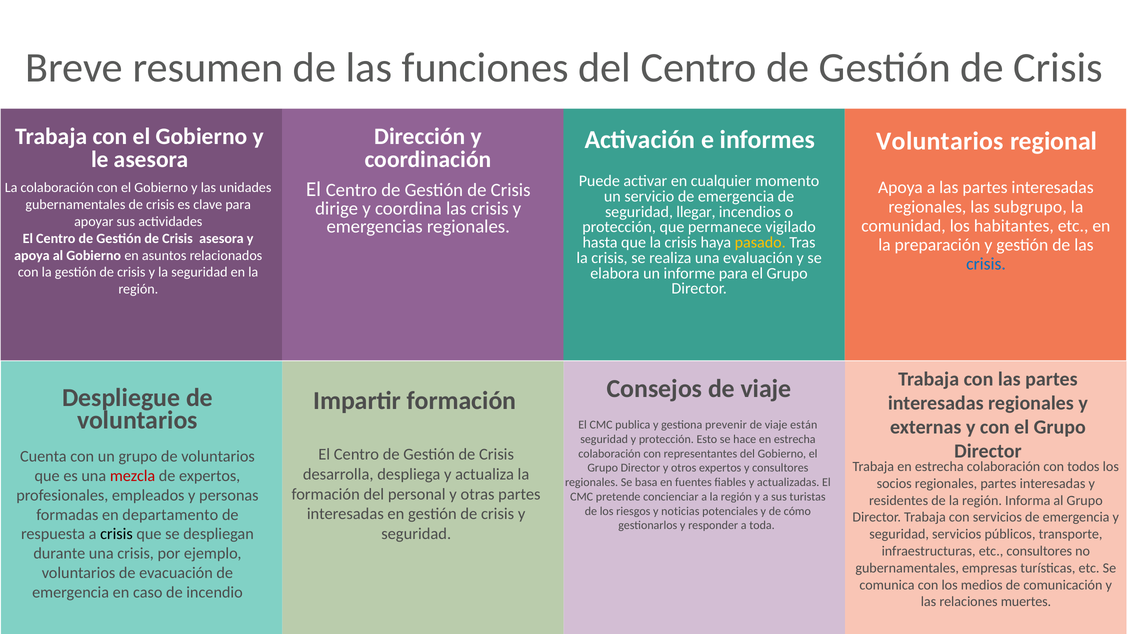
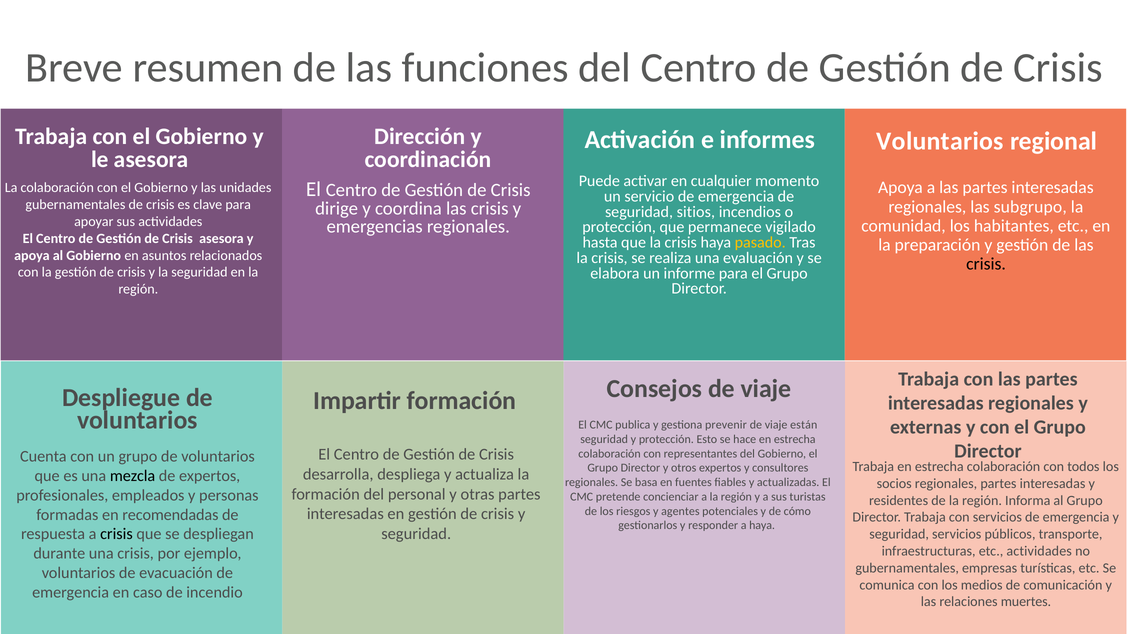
llegar: llegar -> sitios
crisis at (986, 264) colour: blue -> black
mezcla colour: red -> black
noticias: noticias -> agentes
departamento: departamento -> recomendadas
a toda: toda -> haya
etc consultores: consultores -> actividades
